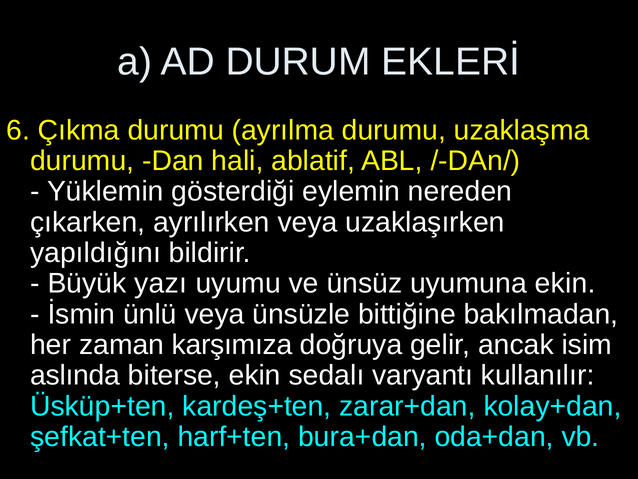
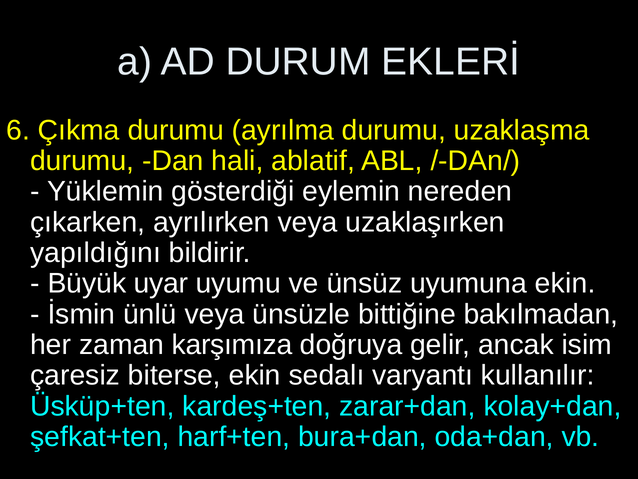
yazı: yazı -> uyar
aslında: aslında -> çaresiz
